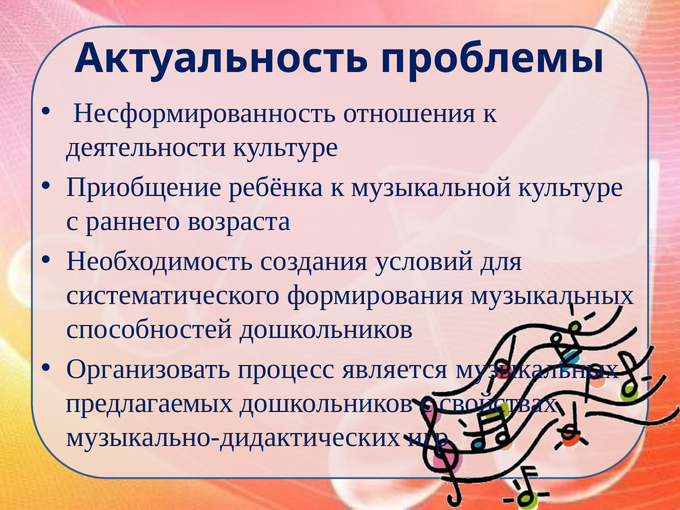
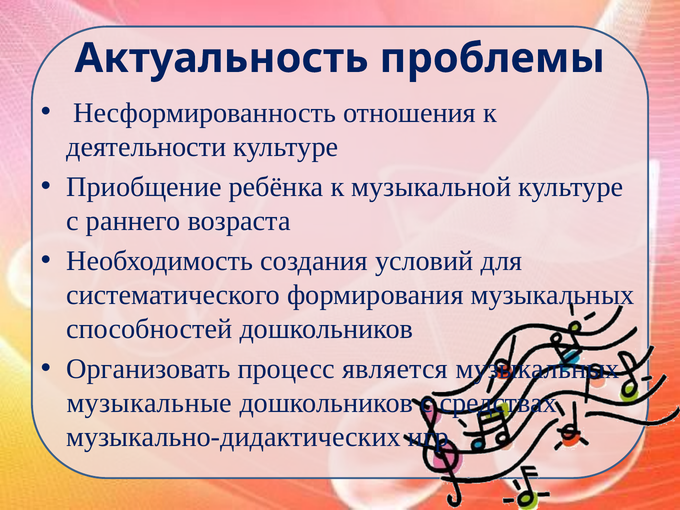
предлагаемых: предлагаемых -> музыкальные
свойствах: свойствах -> средствах
